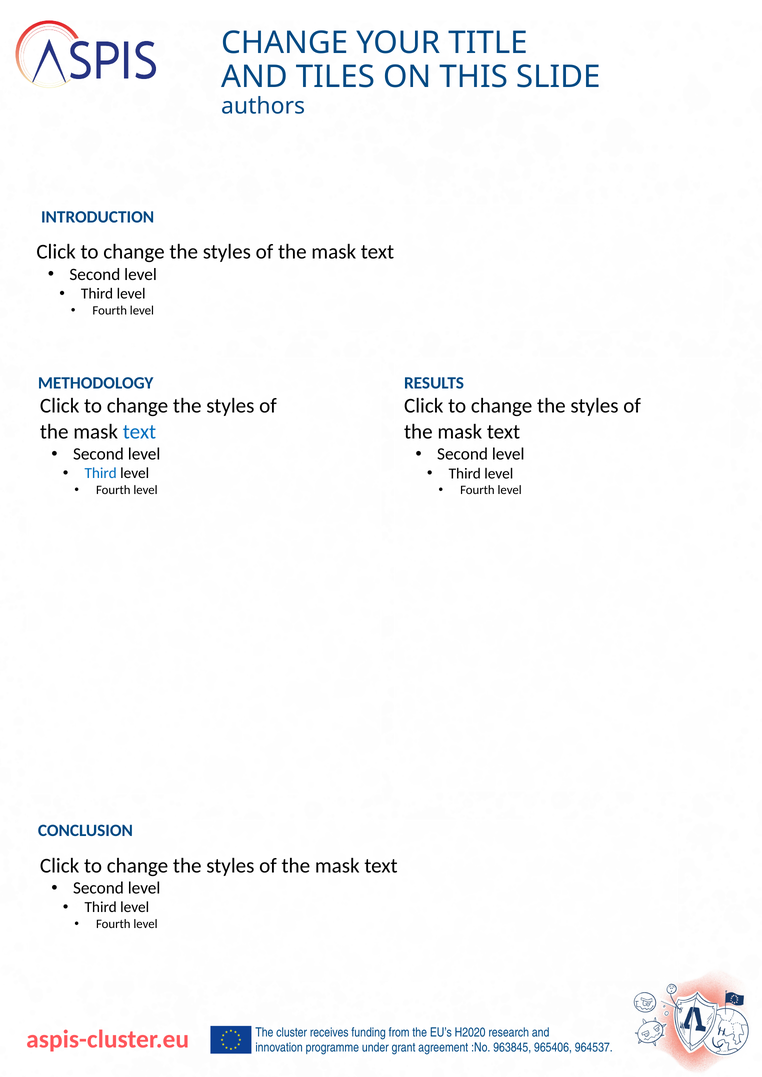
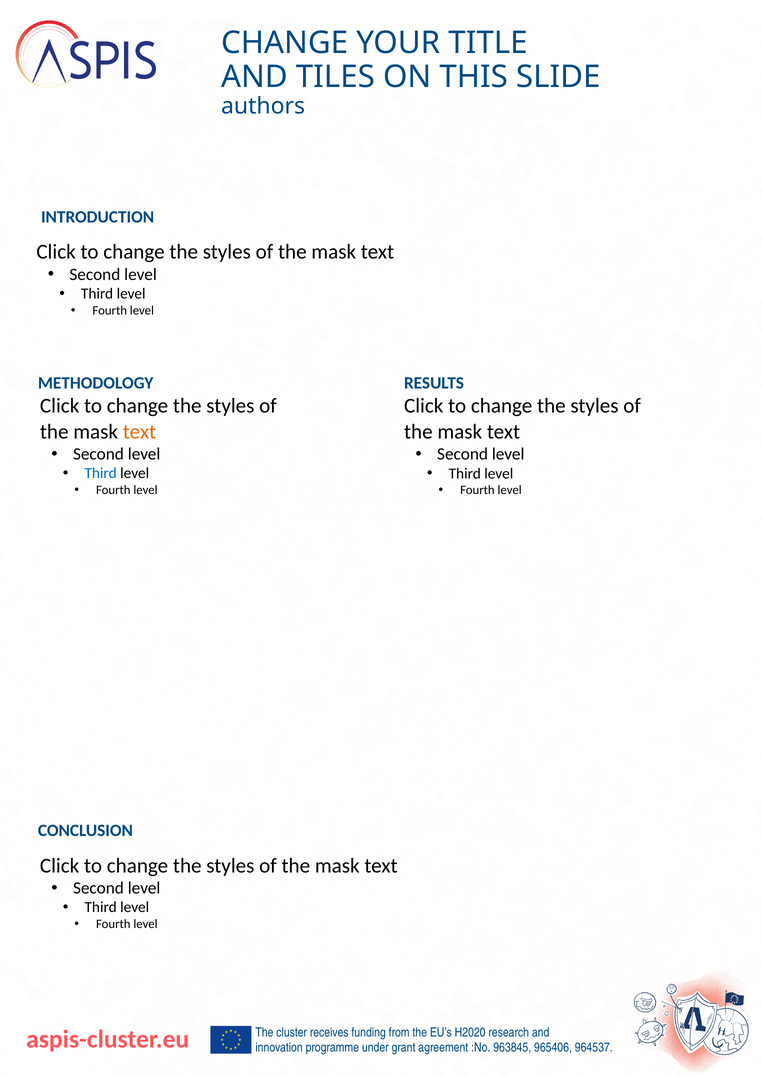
text at (139, 432) colour: blue -> orange
